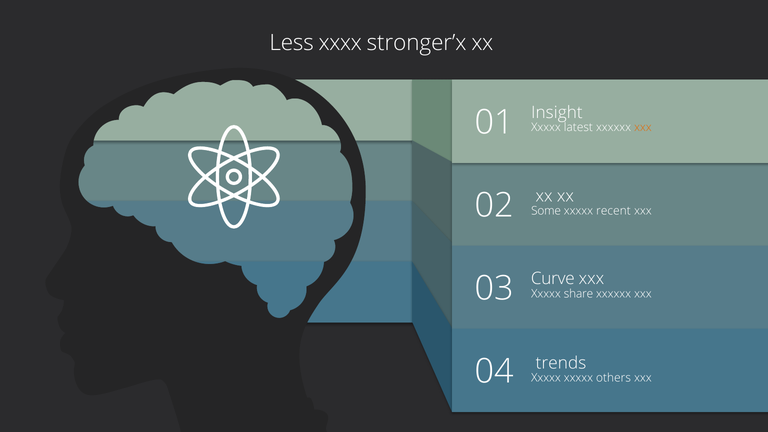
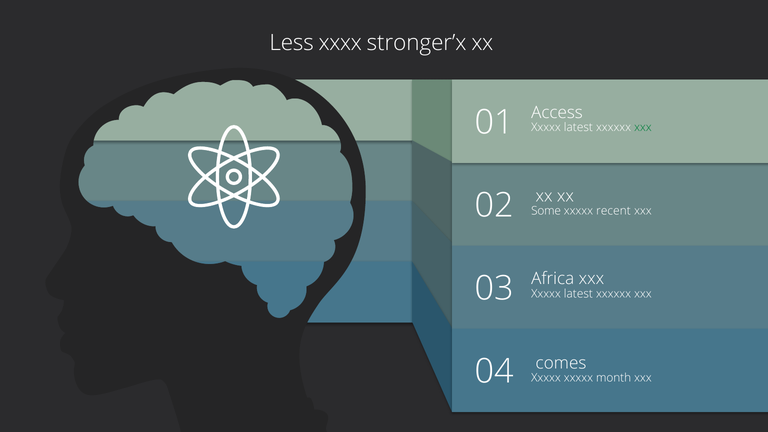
Insight: Insight -> Access
xxx at (643, 128) colour: orange -> green
Curve: Curve -> Africa
share at (578, 294): share -> latest
trends: trends -> comes
others: others -> month
